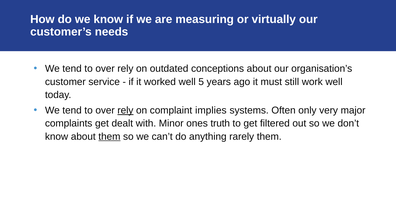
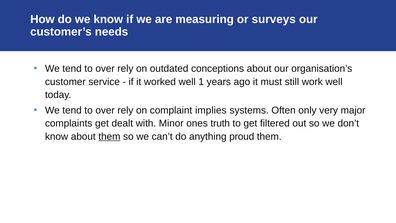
virtually: virtually -> surveys
5: 5 -> 1
rely at (125, 110) underline: present -> none
rarely: rarely -> proud
